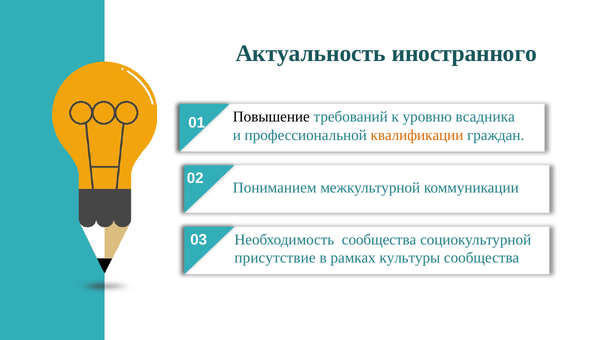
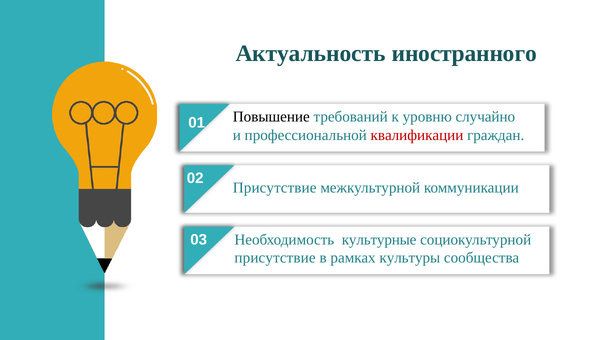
всадника: всадника -> случайно
квалификации colour: orange -> red
Пониманием at (275, 188): Пониманием -> Присутствие
Необходимость сообщества: сообщества -> культурные
